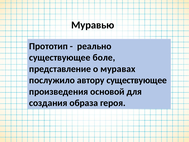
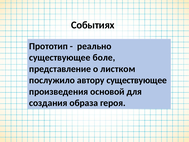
Муравью: Муравью -> Событиях
муравах: муравах -> листком
